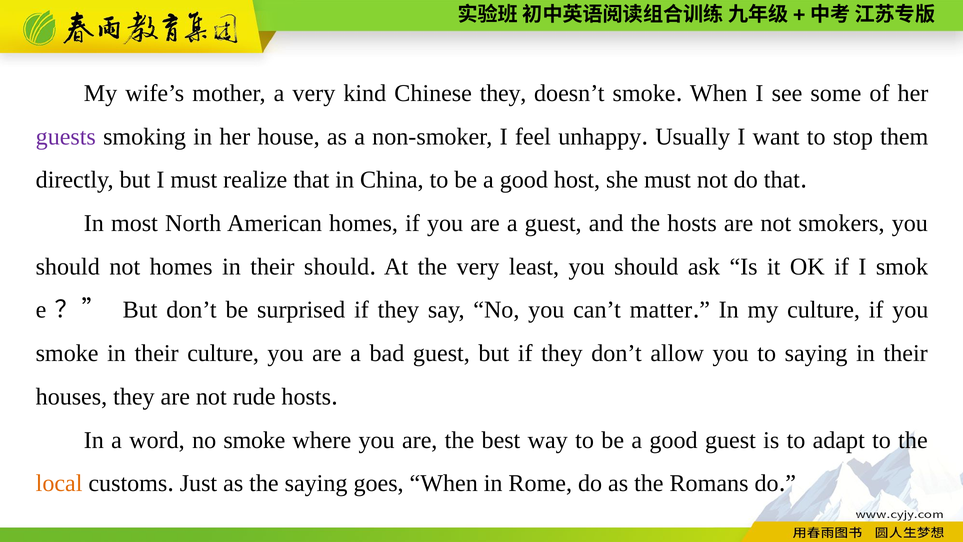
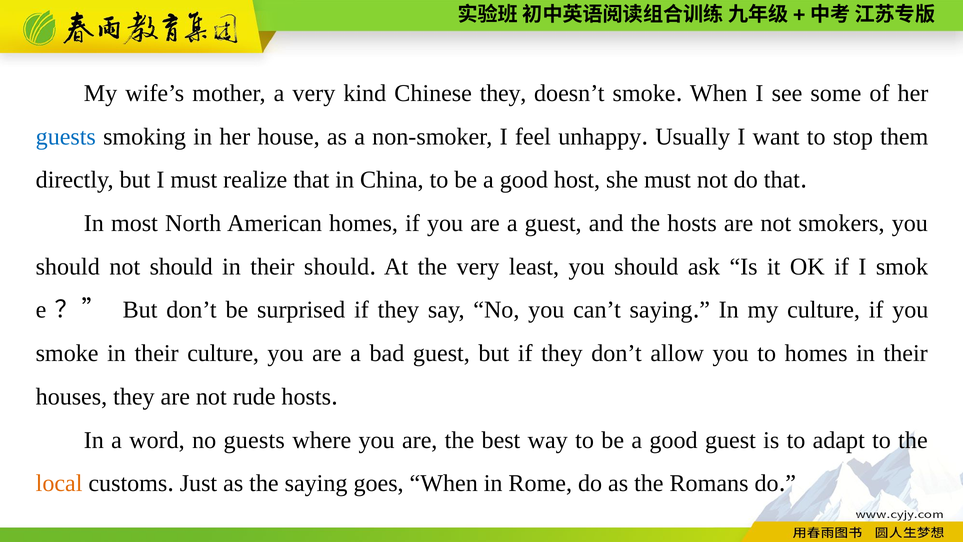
guests at (66, 136) colour: purple -> blue
not homes: homes -> should
can’t matter: matter -> saying
to saying: saying -> homes
no smoke: smoke -> guests
